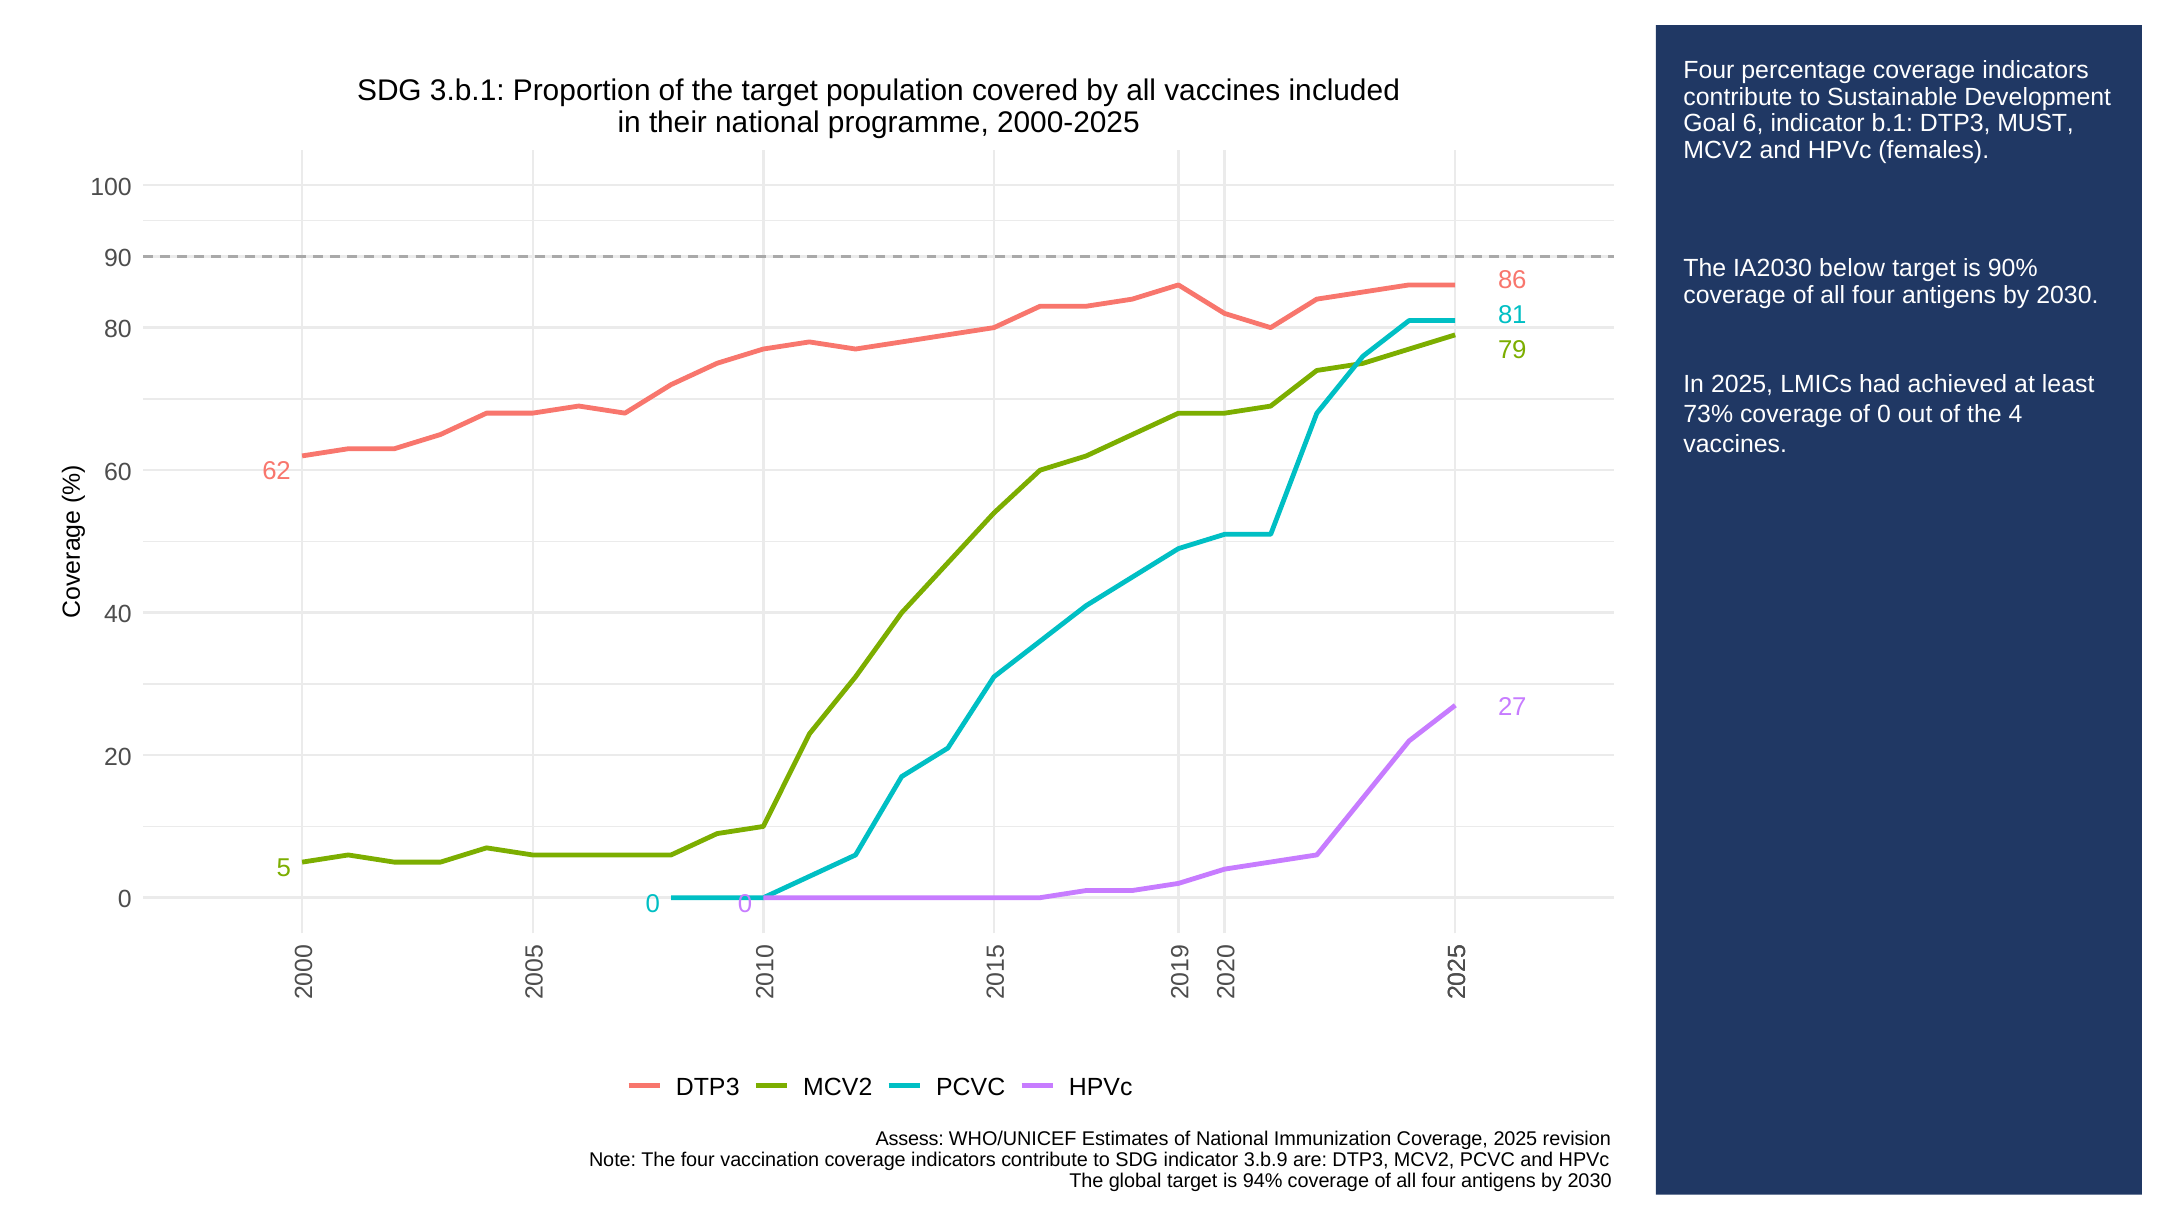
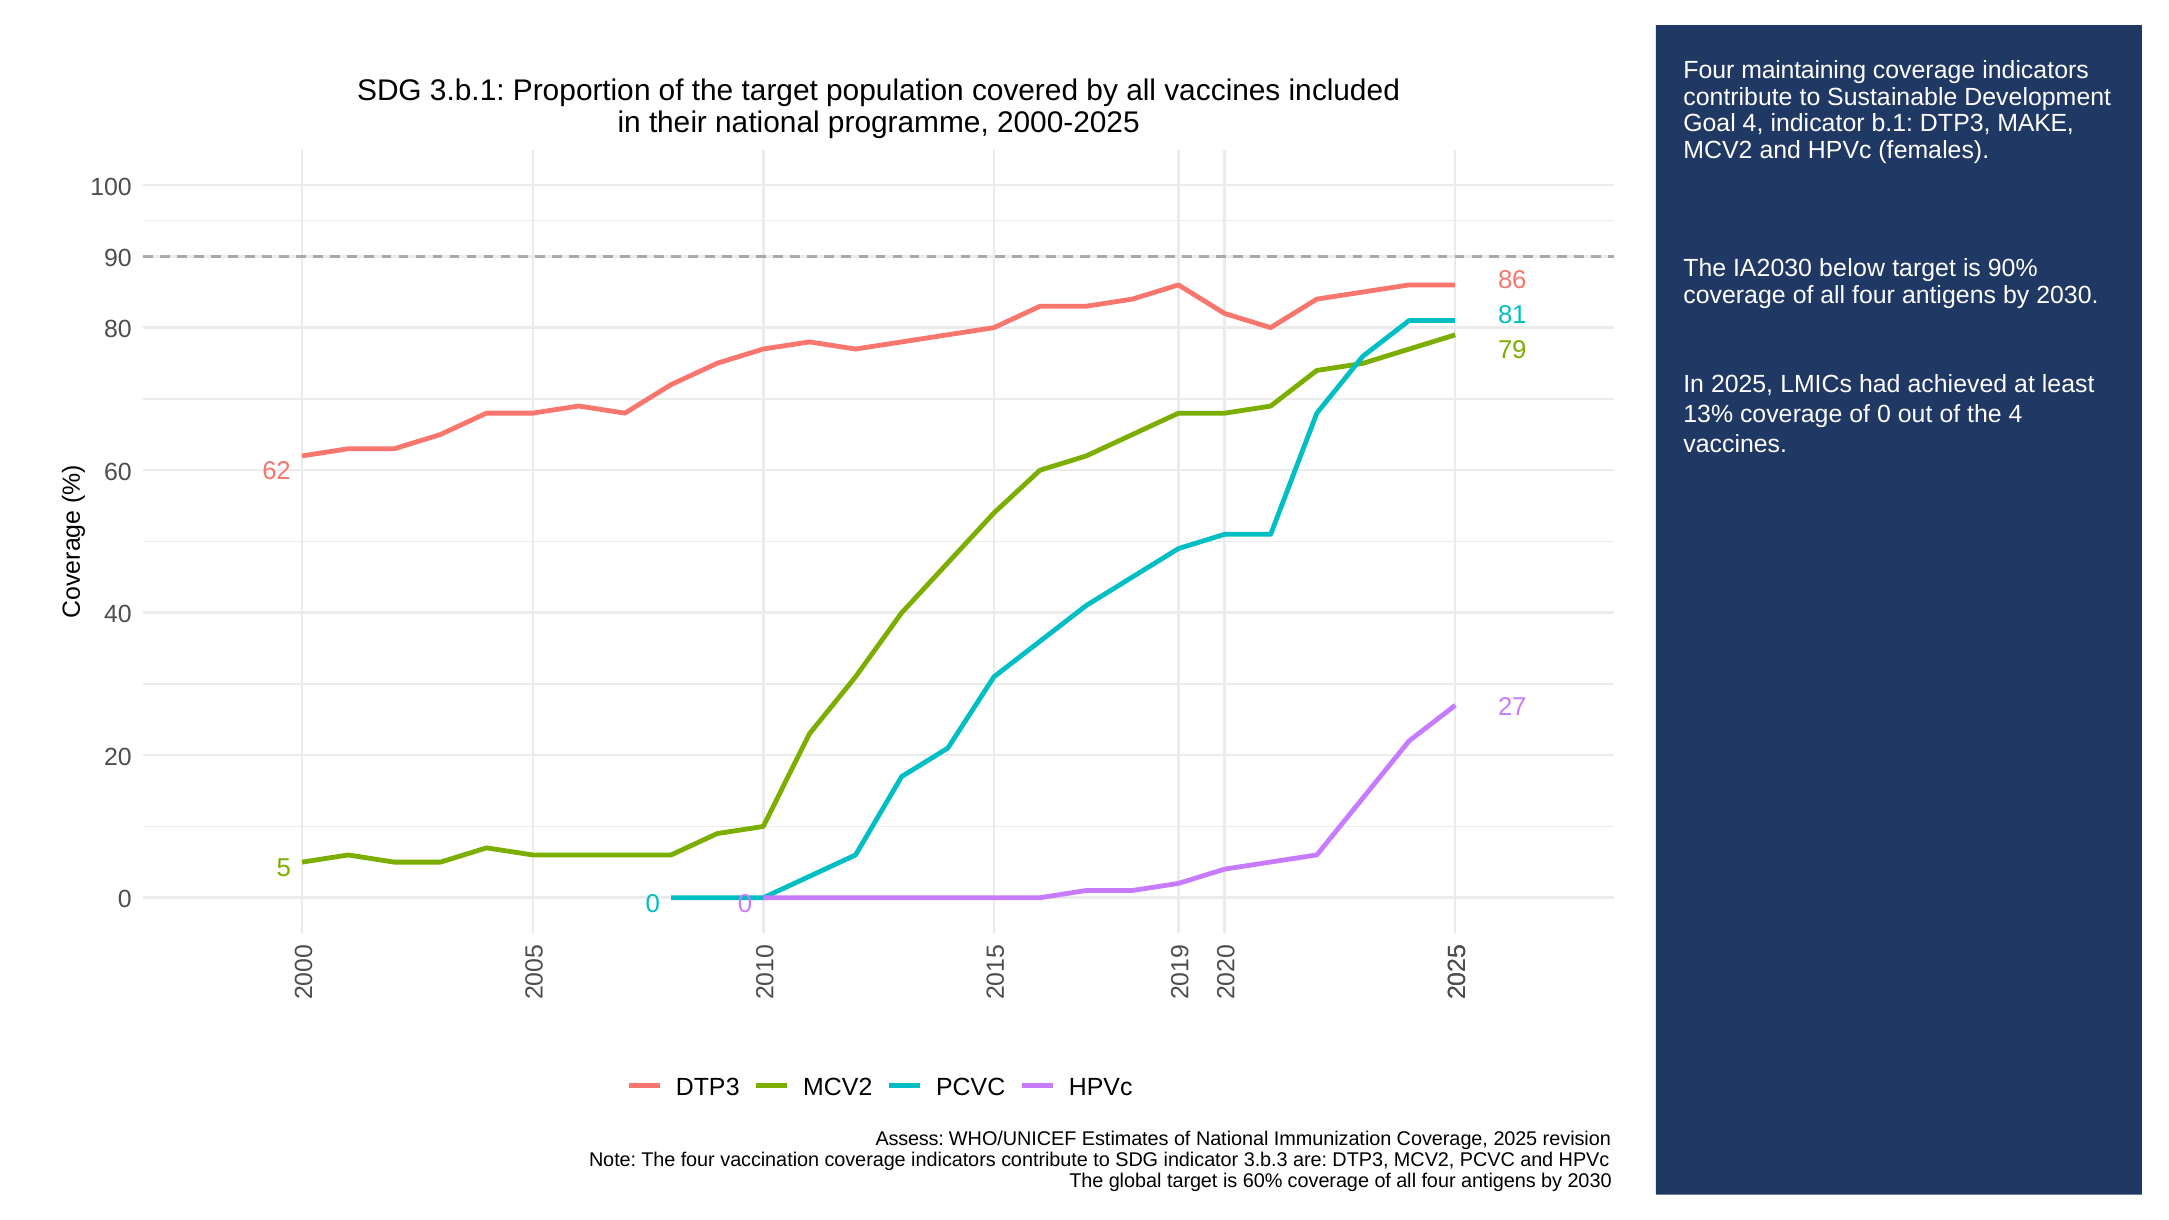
percentage: percentage -> maintaining
Goal 6: 6 -> 4
MUST: MUST -> MAKE
73%: 73% -> 13%
3.b.9: 3.b.9 -> 3.b.3
94%: 94% -> 60%
